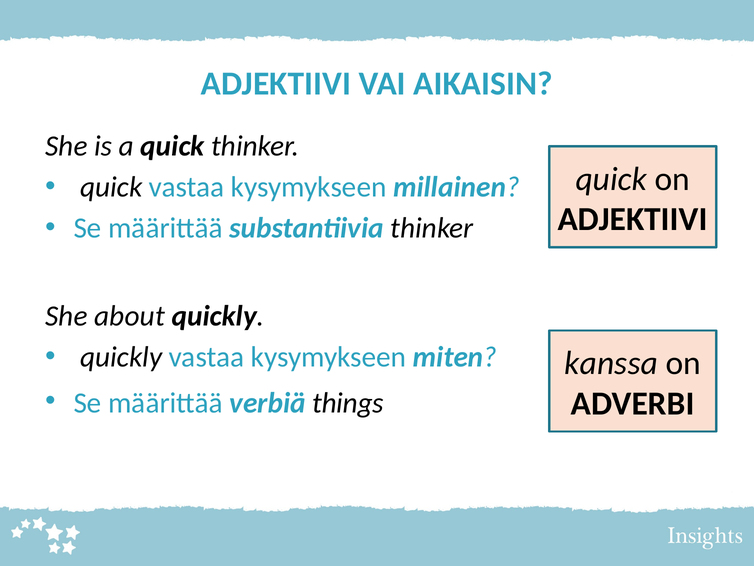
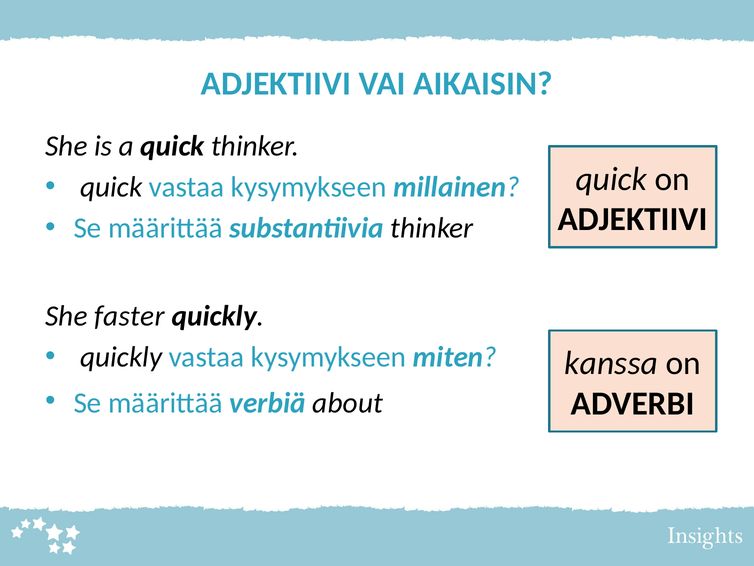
about: about -> faster
things: things -> about
